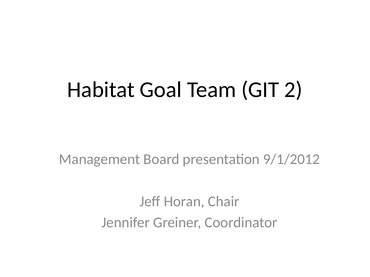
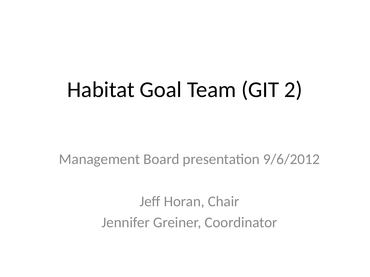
9/1/2012: 9/1/2012 -> 9/6/2012
